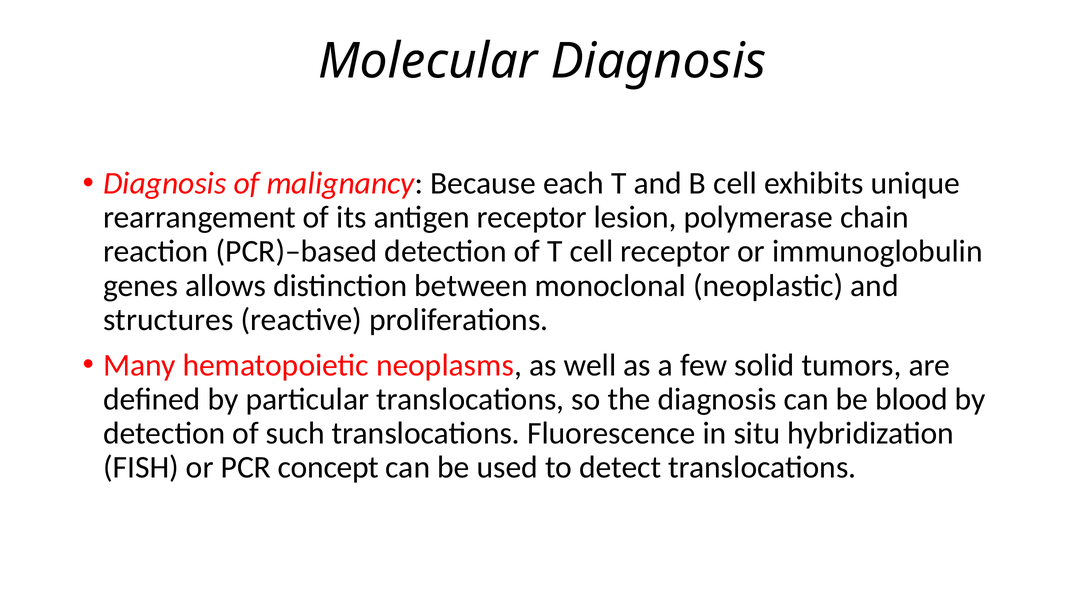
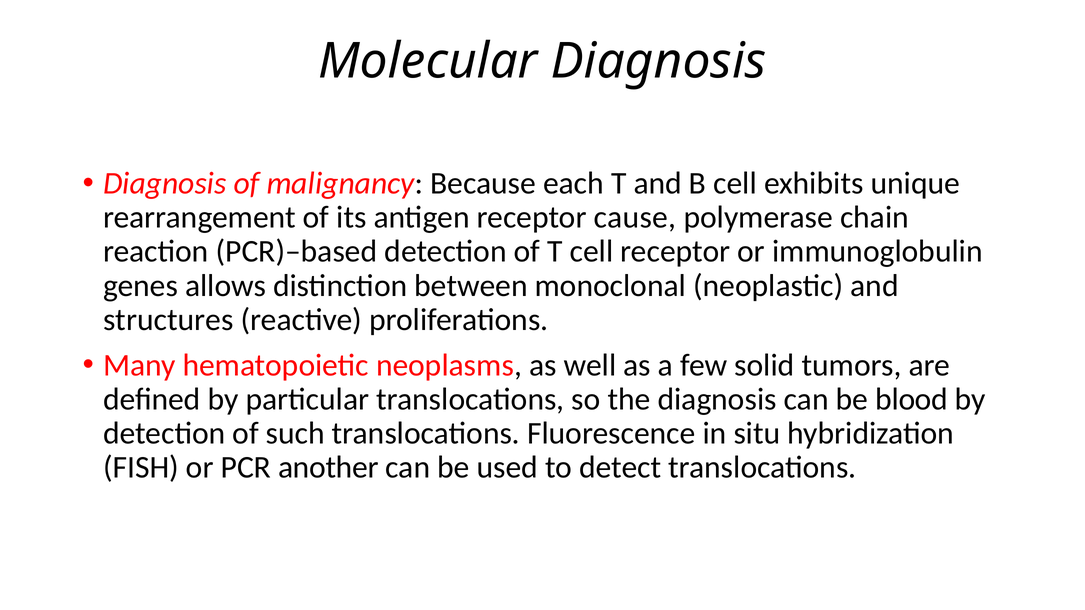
lesion: lesion -> cause
concept: concept -> another
